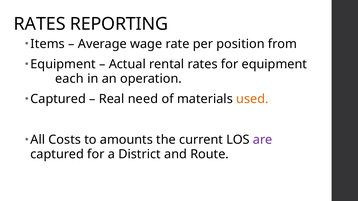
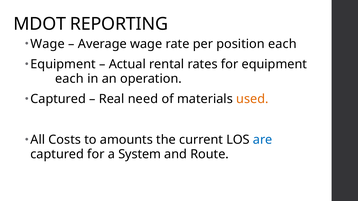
RATES at (40, 24): RATES -> MDOT
Items at (48, 44): Items -> Wage
position from: from -> each
are colour: purple -> blue
District: District -> System
